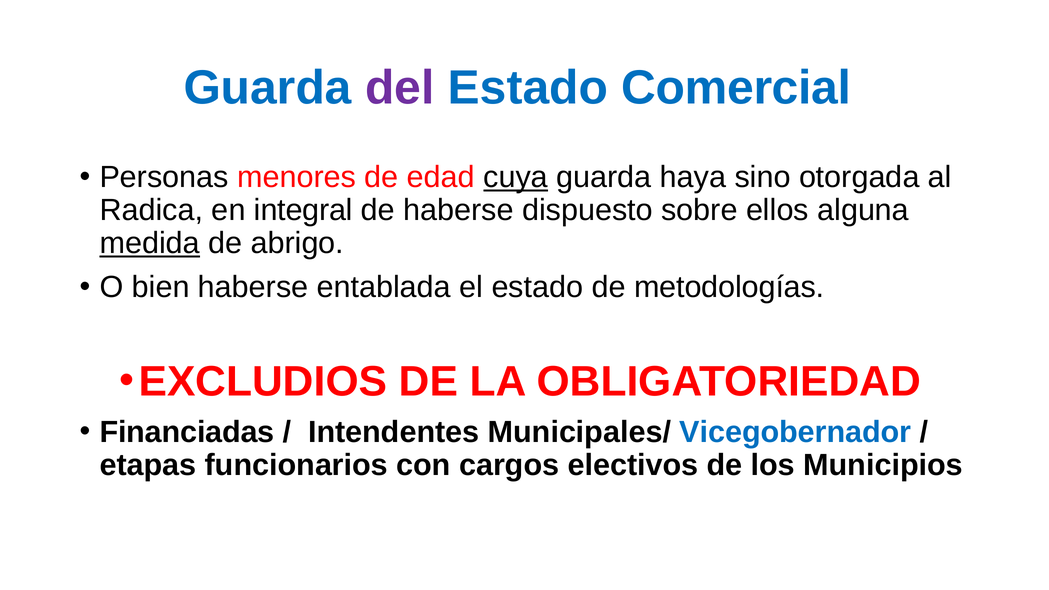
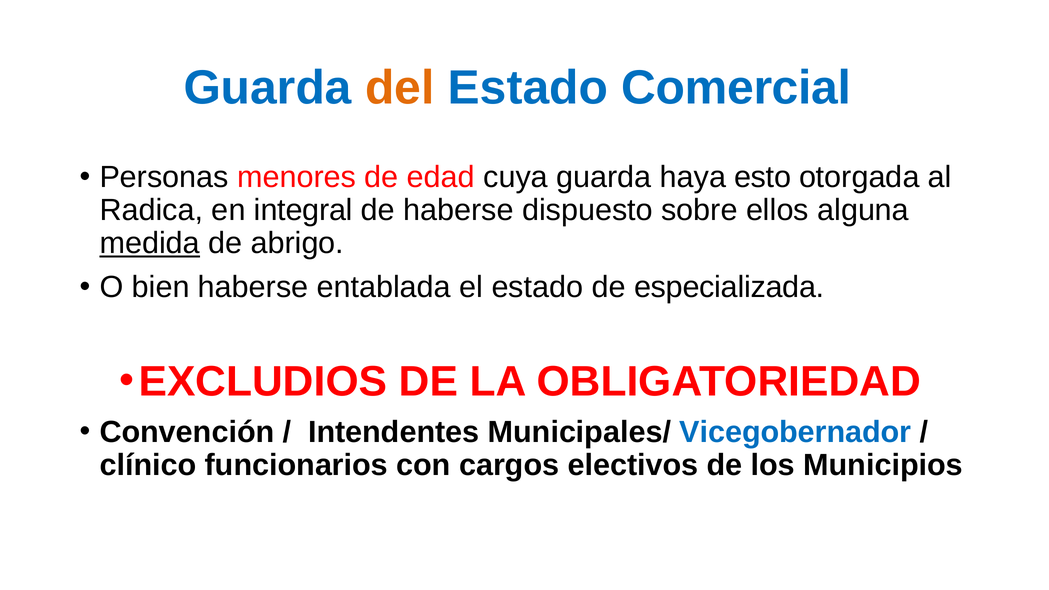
del colour: purple -> orange
cuya underline: present -> none
sino: sino -> esto
metodologías: metodologías -> especializada
Financiadas: Financiadas -> Convención
etapas: etapas -> clínico
